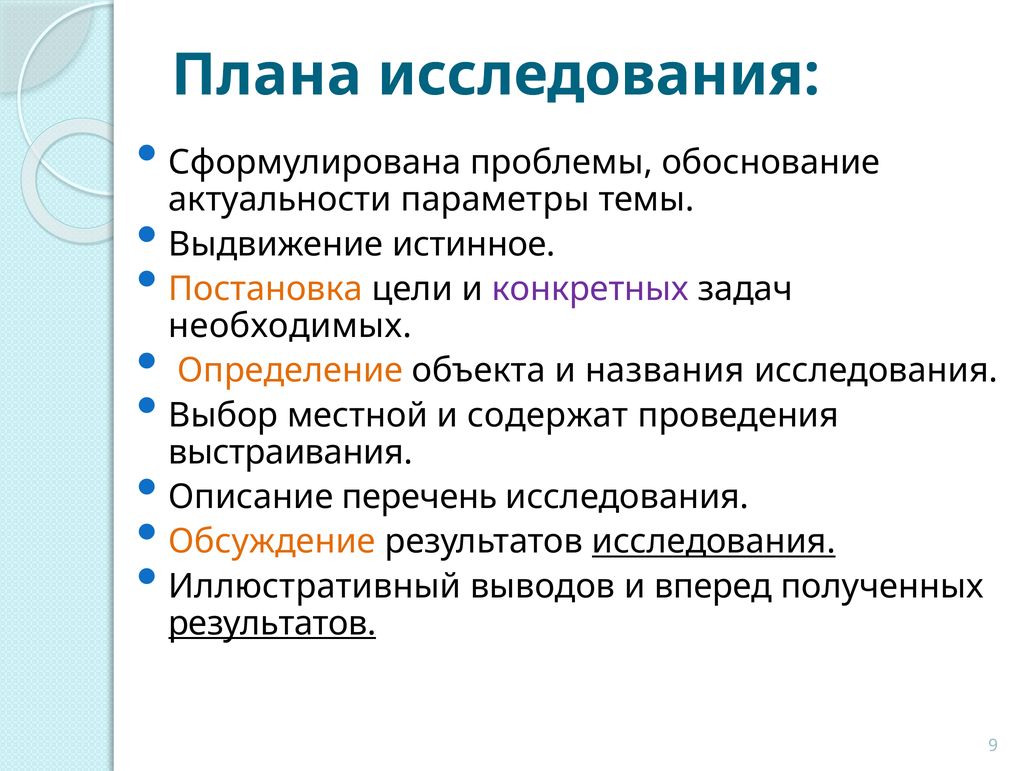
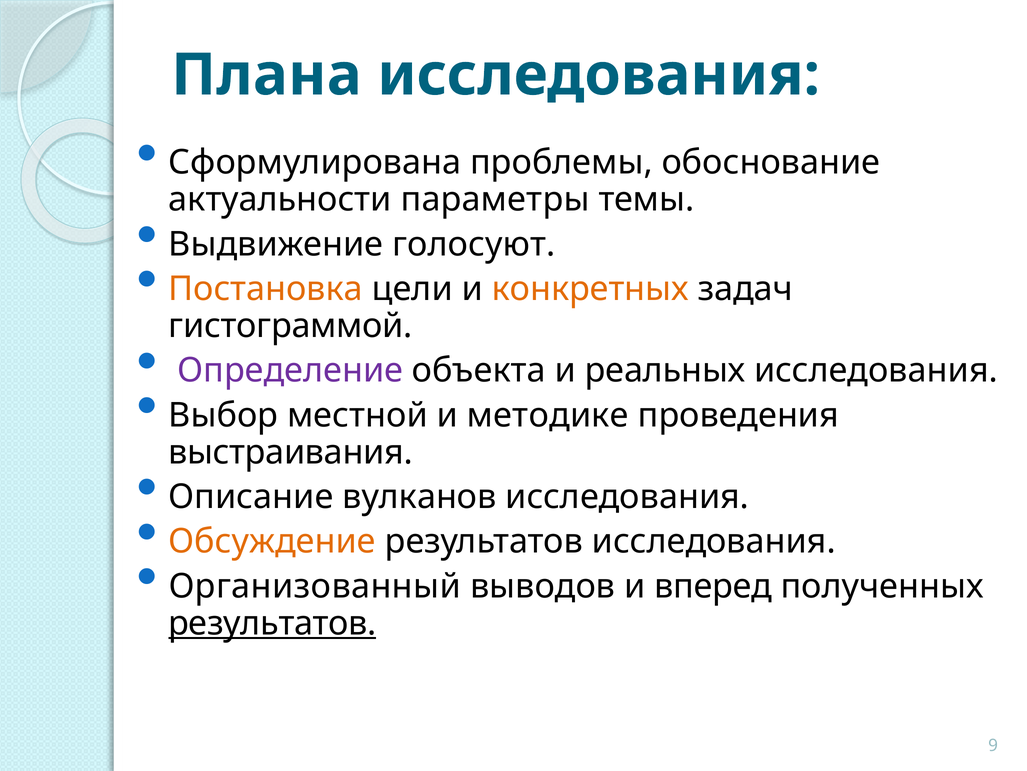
истинное: истинное -> голосуют
конкретных colour: purple -> orange
необходимых: необходимых -> гистограммой
Определение colour: orange -> purple
названия: названия -> реальных
содержат: содержат -> методике
перечень: перечень -> вулканов
исследования at (714, 541) underline: present -> none
Иллюстративный: Иллюстративный -> Организованный
